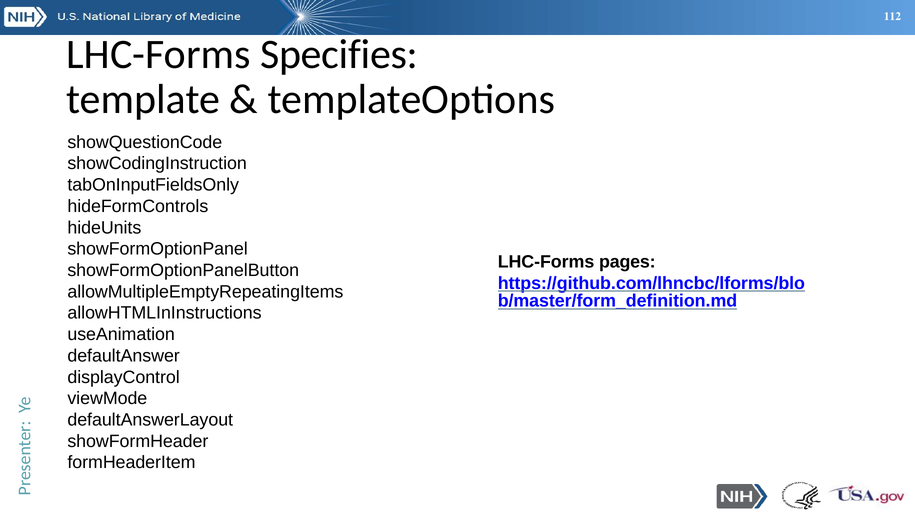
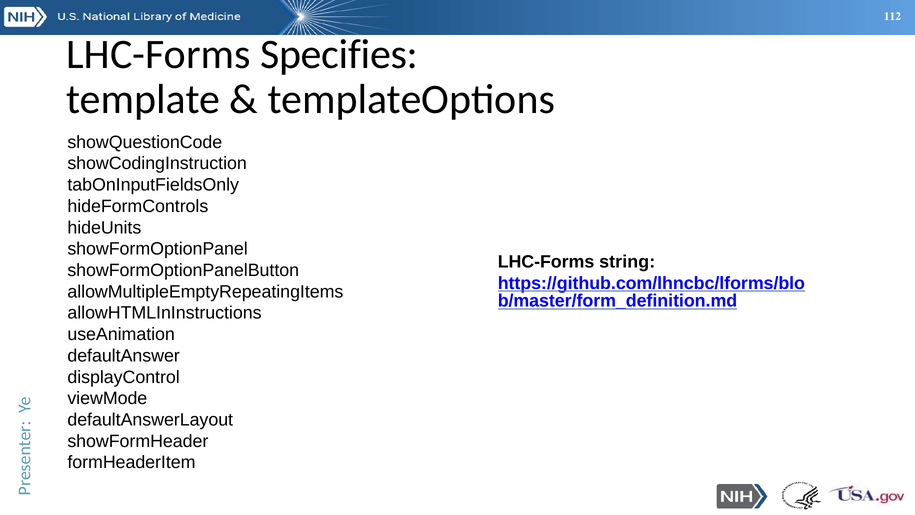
pages: pages -> string
